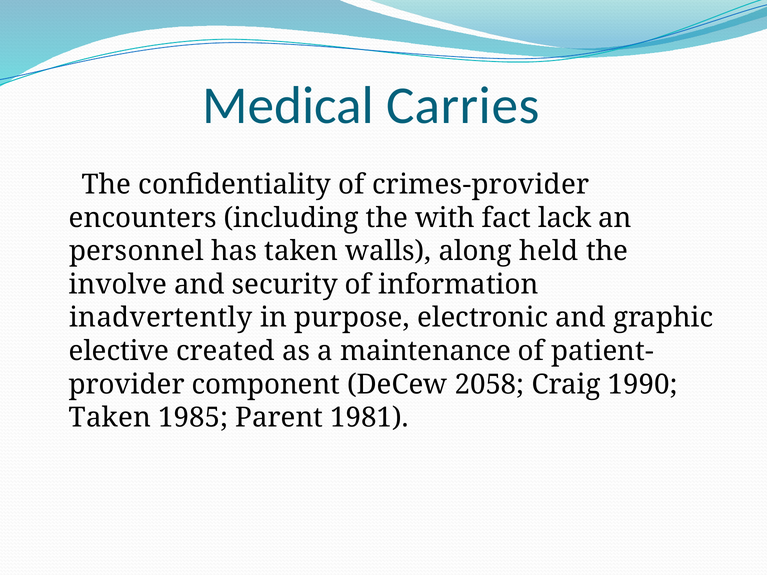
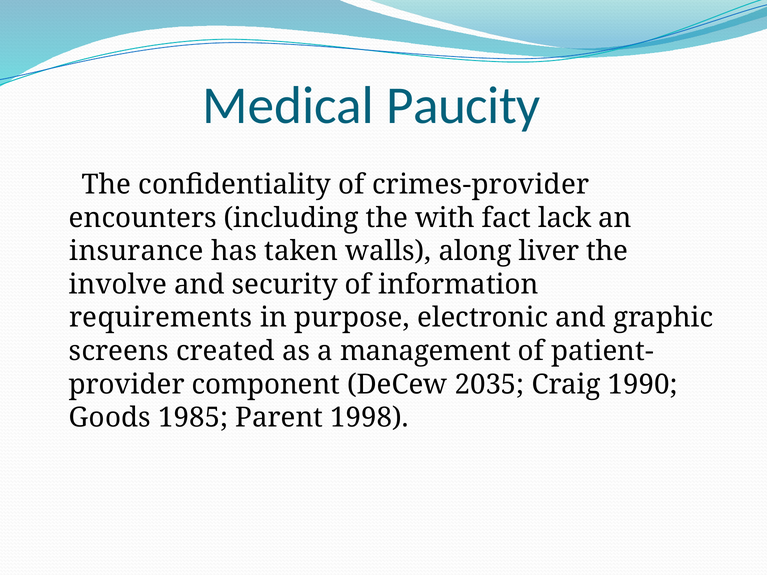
Carries: Carries -> Paucity
personnel: personnel -> insurance
held: held -> liver
inadvertently: inadvertently -> requirements
elective: elective -> screens
maintenance: maintenance -> management
2058: 2058 -> 2035
Taken at (110, 418): Taken -> Goods
1981: 1981 -> 1998
